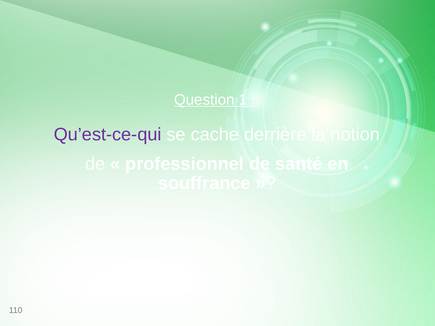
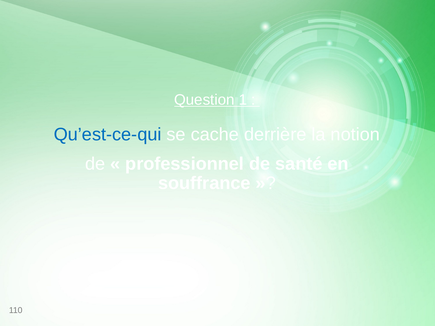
Qu’est-ce-qui colour: purple -> blue
